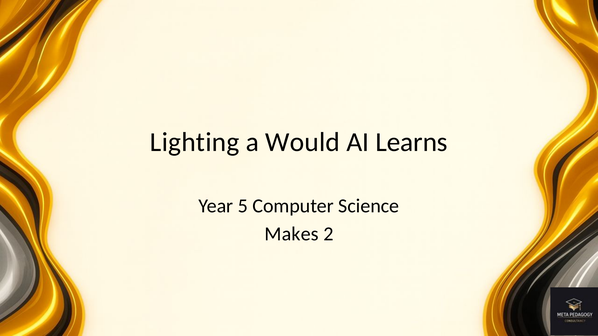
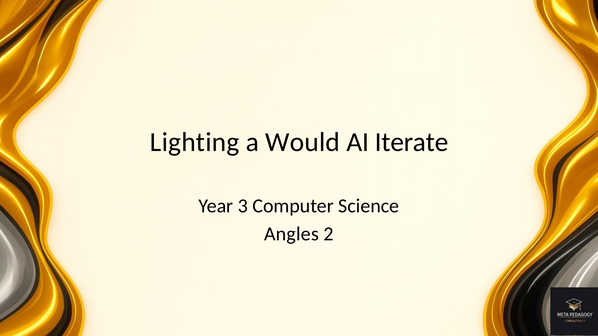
Learns: Learns -> Iterate
5: 5 -> 3
Makes: Makes -> Angles
